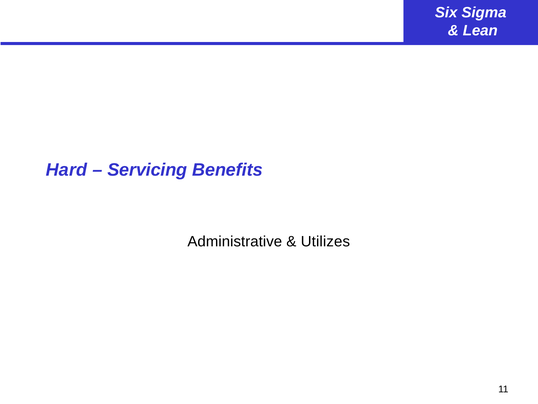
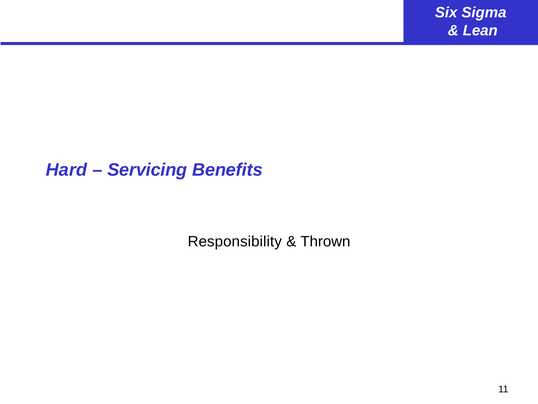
Administrative: Administrative -> Responsibility
Utilizes: Utilizes -> Thrown
